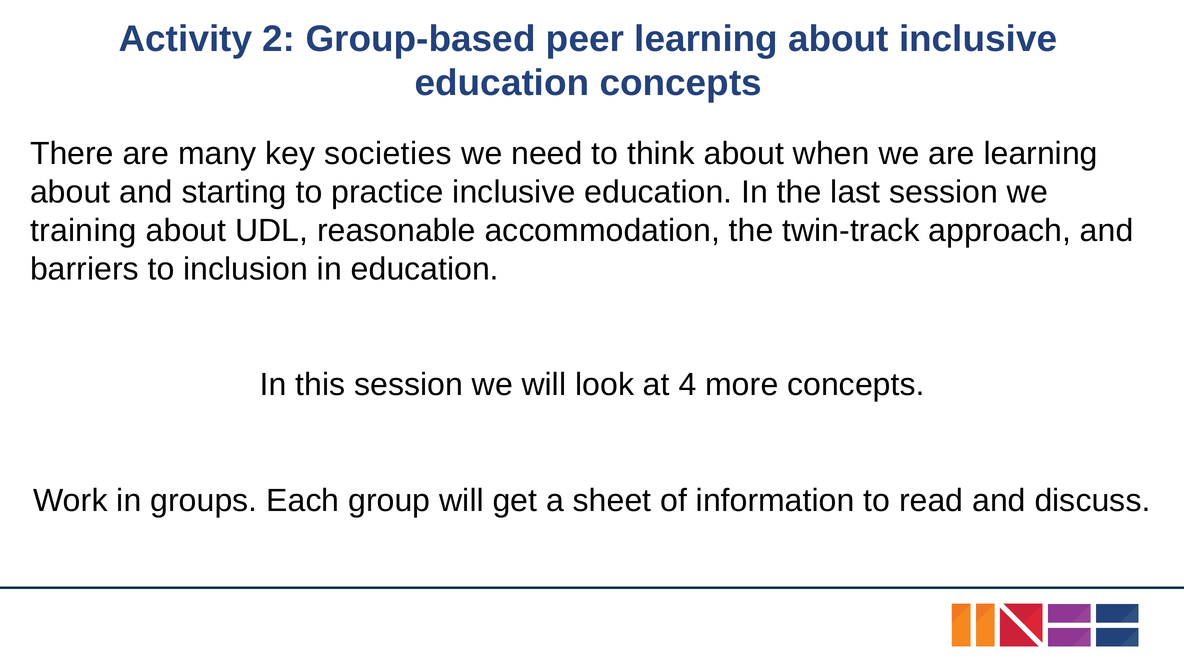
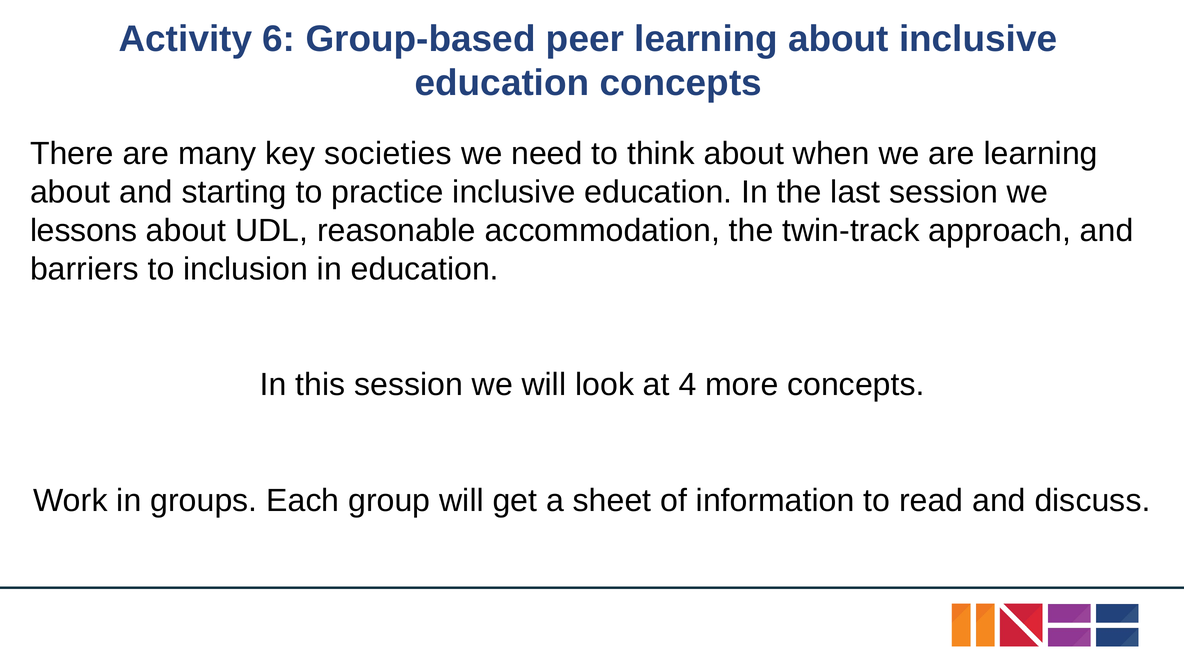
2: 2 -> 6
training: training -> lessons
